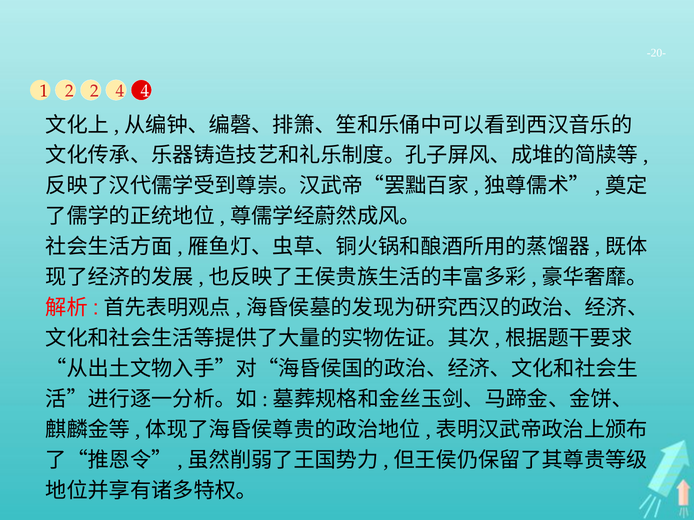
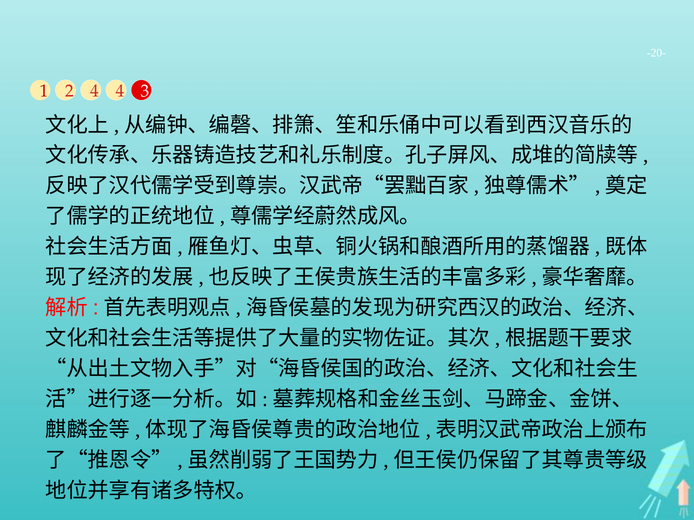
2 2: 2 -> 4
4 4: 4 -> 3
